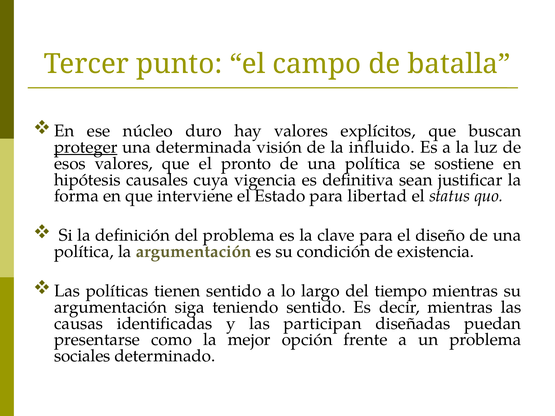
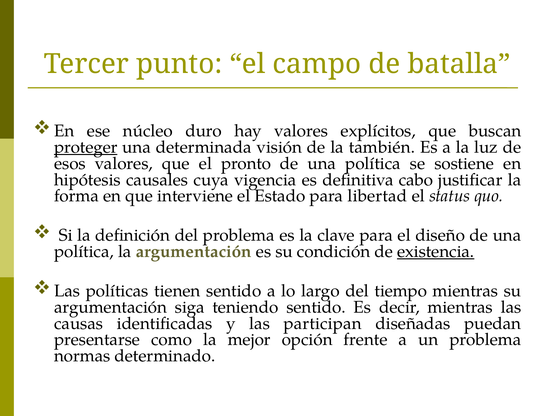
influido: influido -> también
sean: sean -> cabo
existencia underline: none -> present
sociales: sociales -> normas
